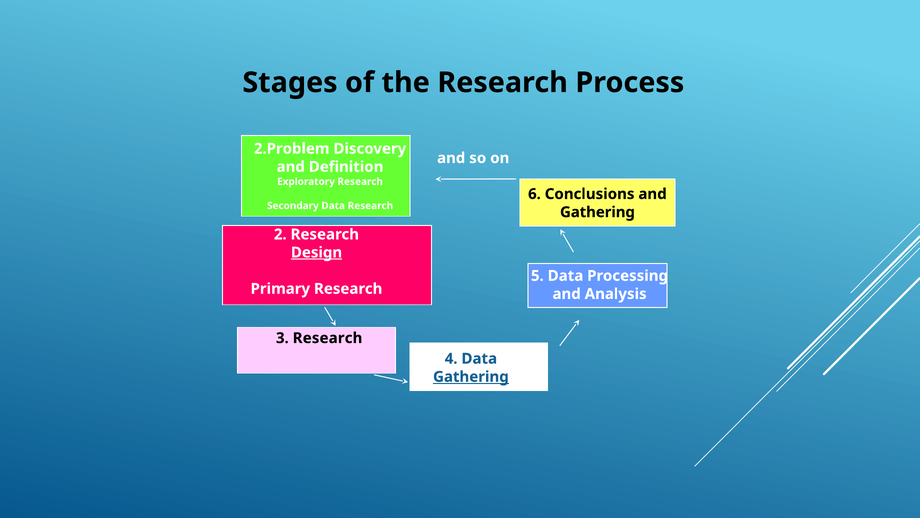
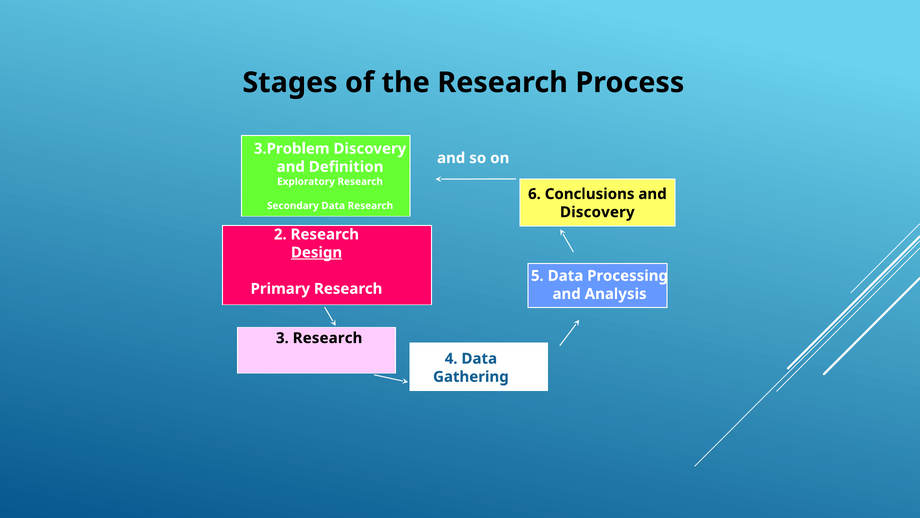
2.Problem: 2.Problem -> 3.Problem
Gathering at (597, 212): Gathering -> Discovery
Gathering at (471, 376) underline: present -> none
